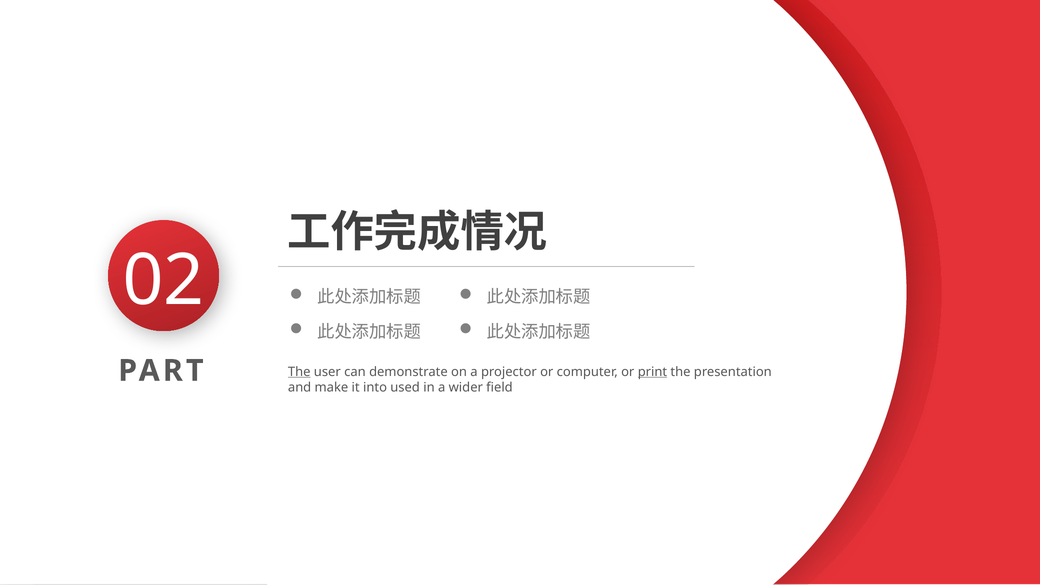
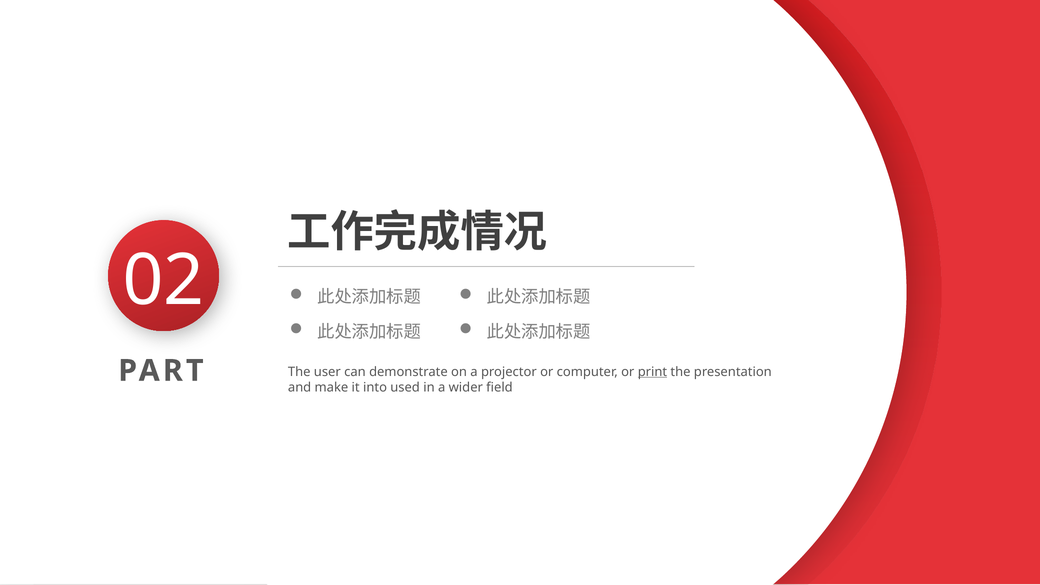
The at (299, 372) underline: present -> none
